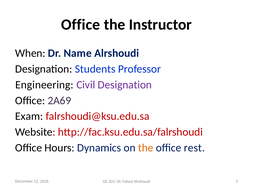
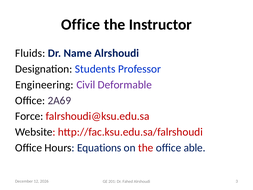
When: When -> Fluids
Civil Designation: Designation -> Deformable
Exam: Exam -> Force
Dynamics: Dynamics -> Equations
the at (146, 148) colour: orange -> red
rest: rest -> able
